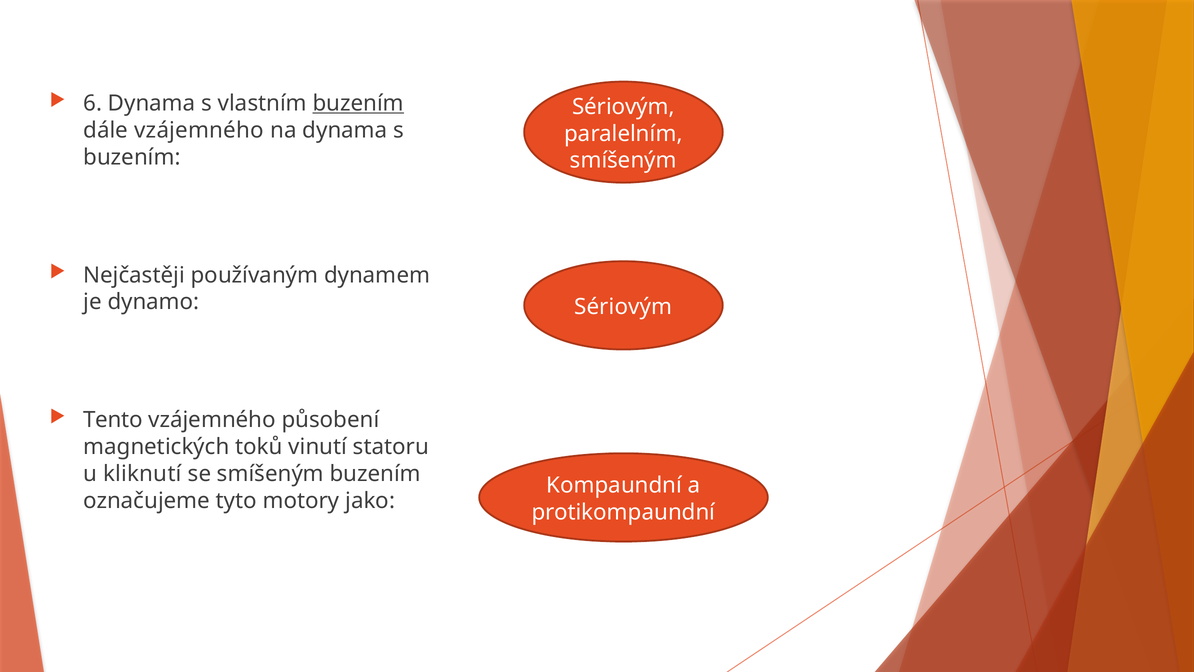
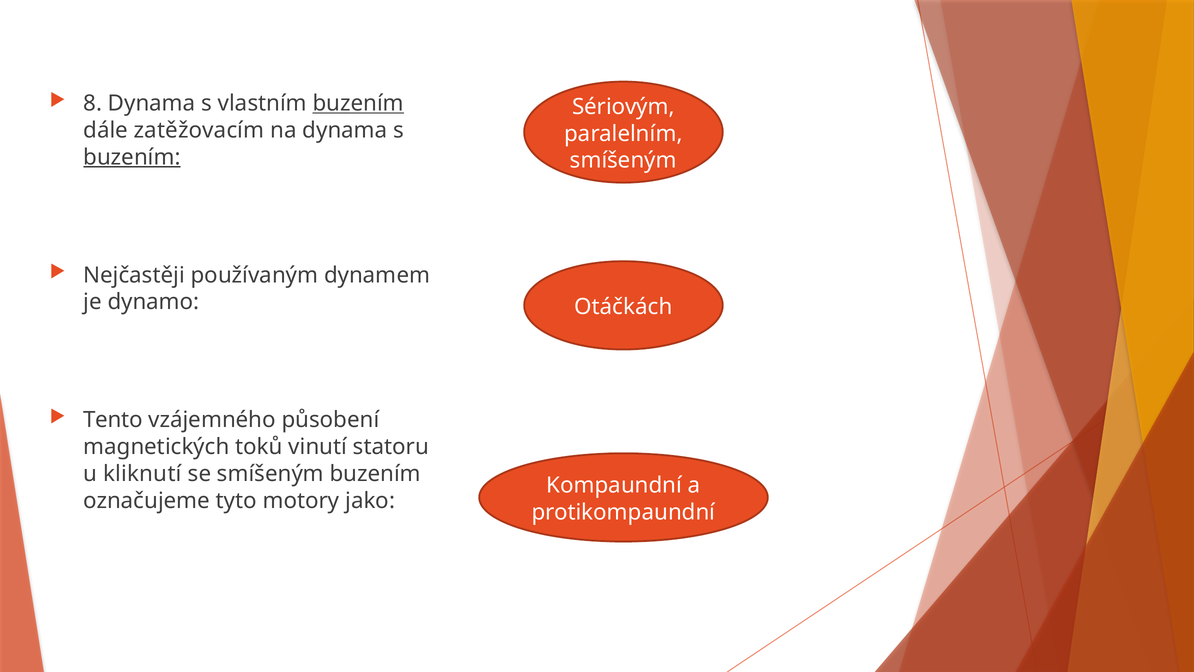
6: 6 -> 8
dále vzájemného: vzájemného -> zatěžovacím
buzením at (132, 157) underline: none -> present
Sériovým at (623, 307): Sériovým -> Otáčkách
